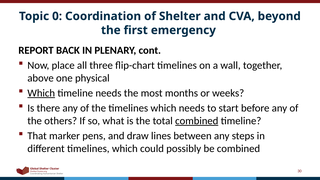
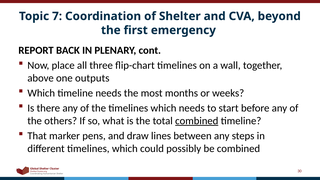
0: 0 -> 7
physical: physical -> outputs
Which at (41, 93) underline: present -> none
